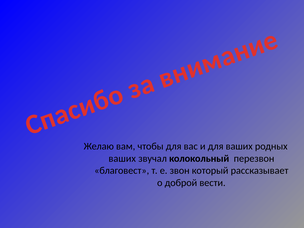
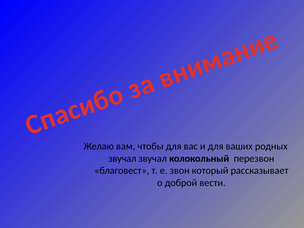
ваших at (122, 158): ваших -> звучал
